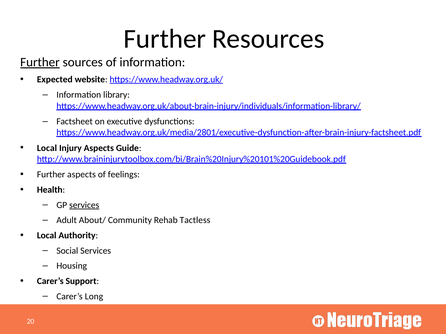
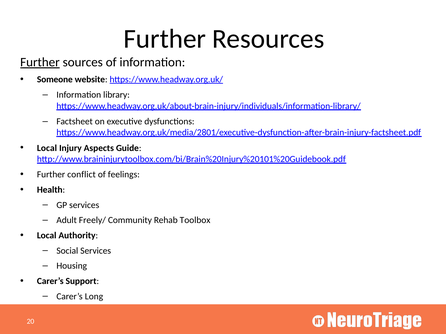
Expected: Expected -> Someone
Further aspects: aspects -> conflict
services at (84, 205) underline: present -> none
About/: About/ -> Freely/
Tactless: Tactless -> Toolbox
